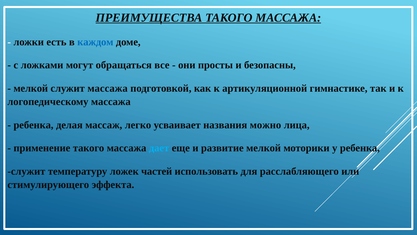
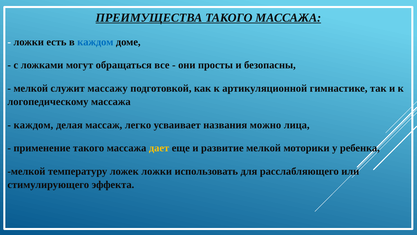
служит массажа: массажа -> массажу
ребенка at (34, 125): ребенка -> каждом
дает colour: light blue -> yellow
служит at (26, 171): служит -> мелкой
ложек частей: частей -> ложки
